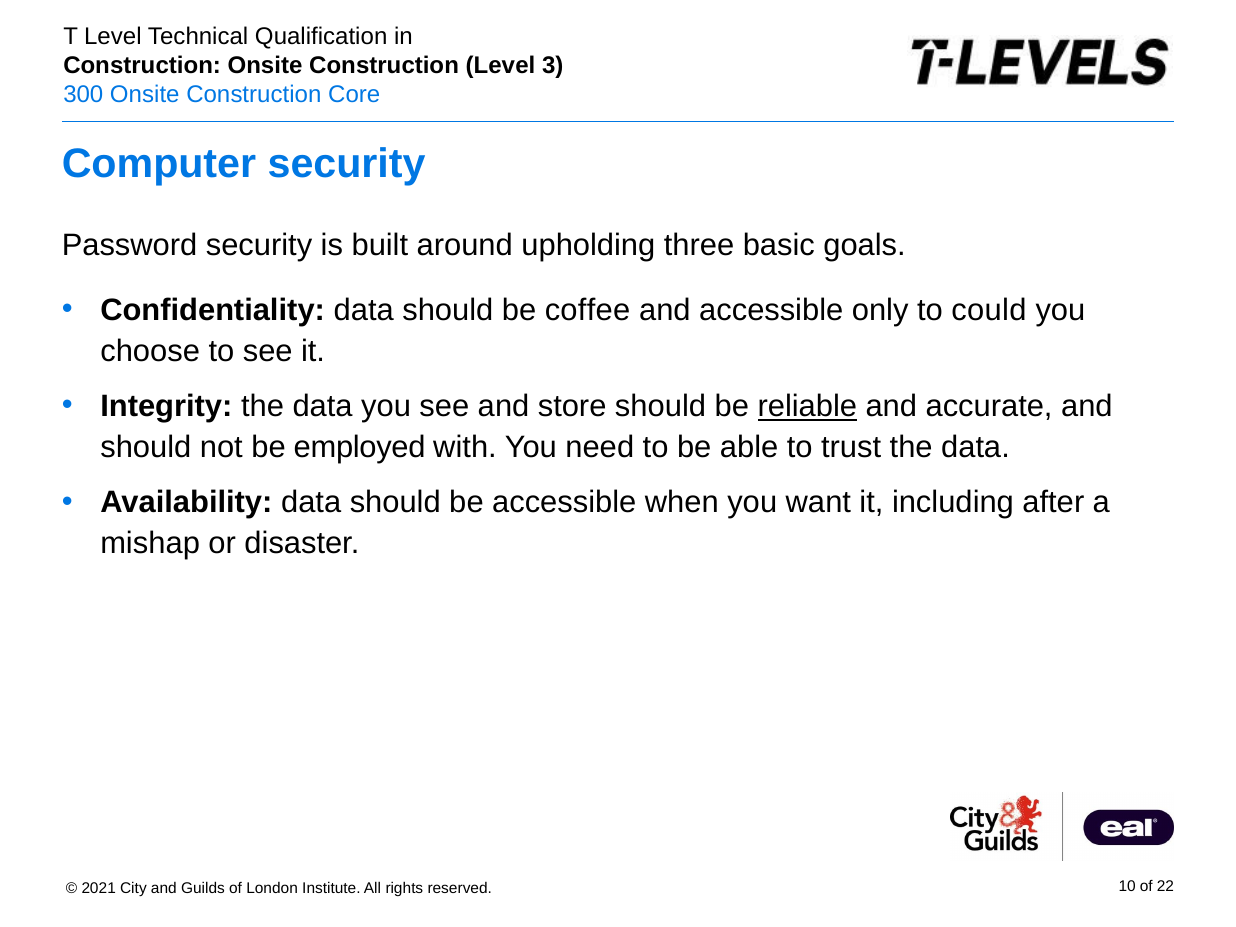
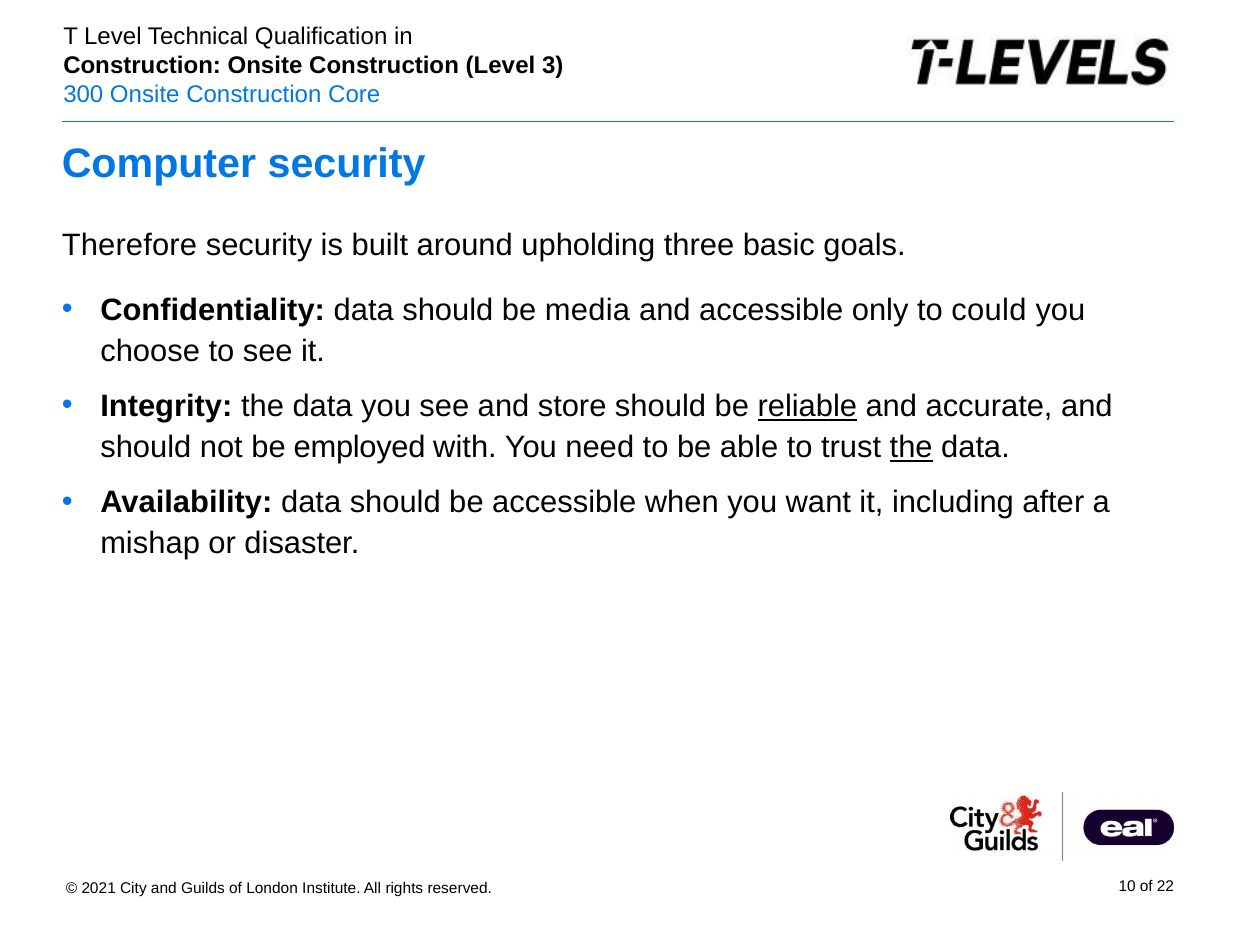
Password: Password -> Therefore
coffee: coffee -> media
the at (911, 448) underline: none -> present
